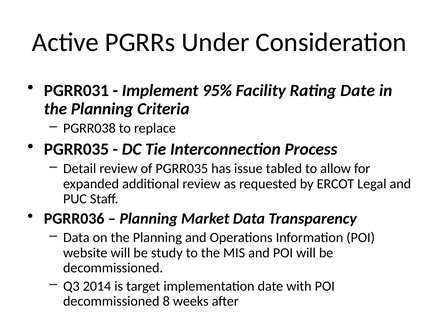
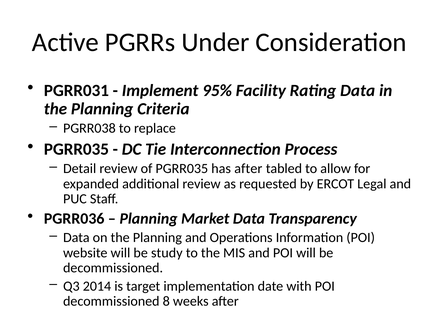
Rating Date: Date -> Data
has issue: issue -> after
